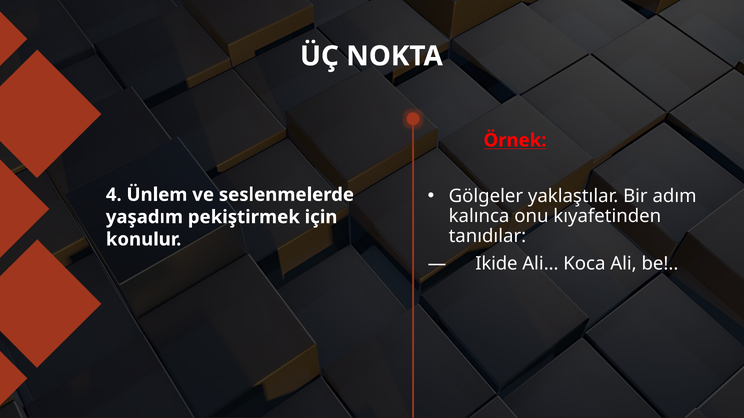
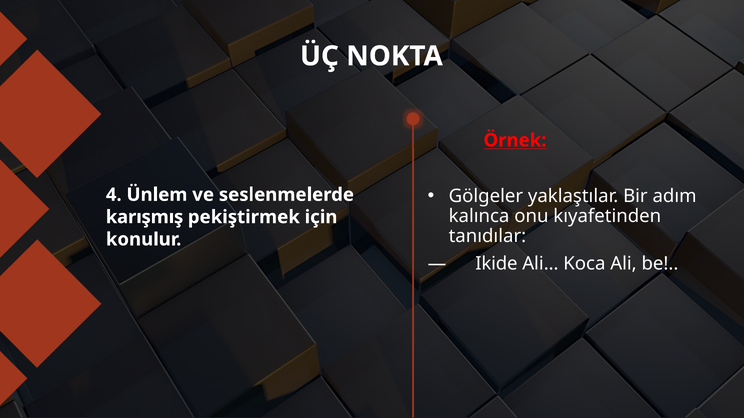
yaşadım: yaşadım -> karışmış
